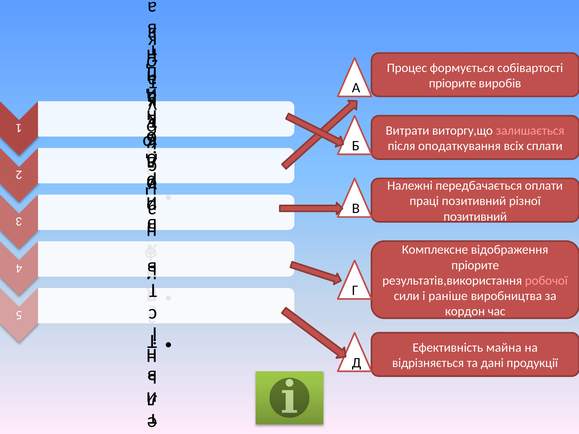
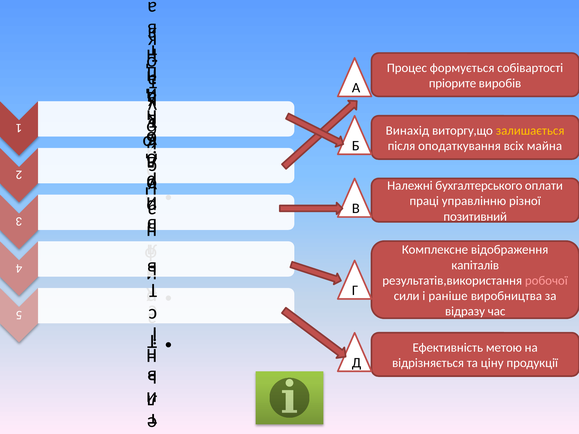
Витрати: Витрати -> Винахід
залишається colour: pink -> yellow
сплати: сплати -> майна
передбачається: передбачається -> бухгалтерського
праці позитивний: позитивний -> управлінню
пріорите at (475, 265): пріорите -> капіталів
кордон: кордон -> відразу
майна: майна -> метою
дані: дані -> ціну
